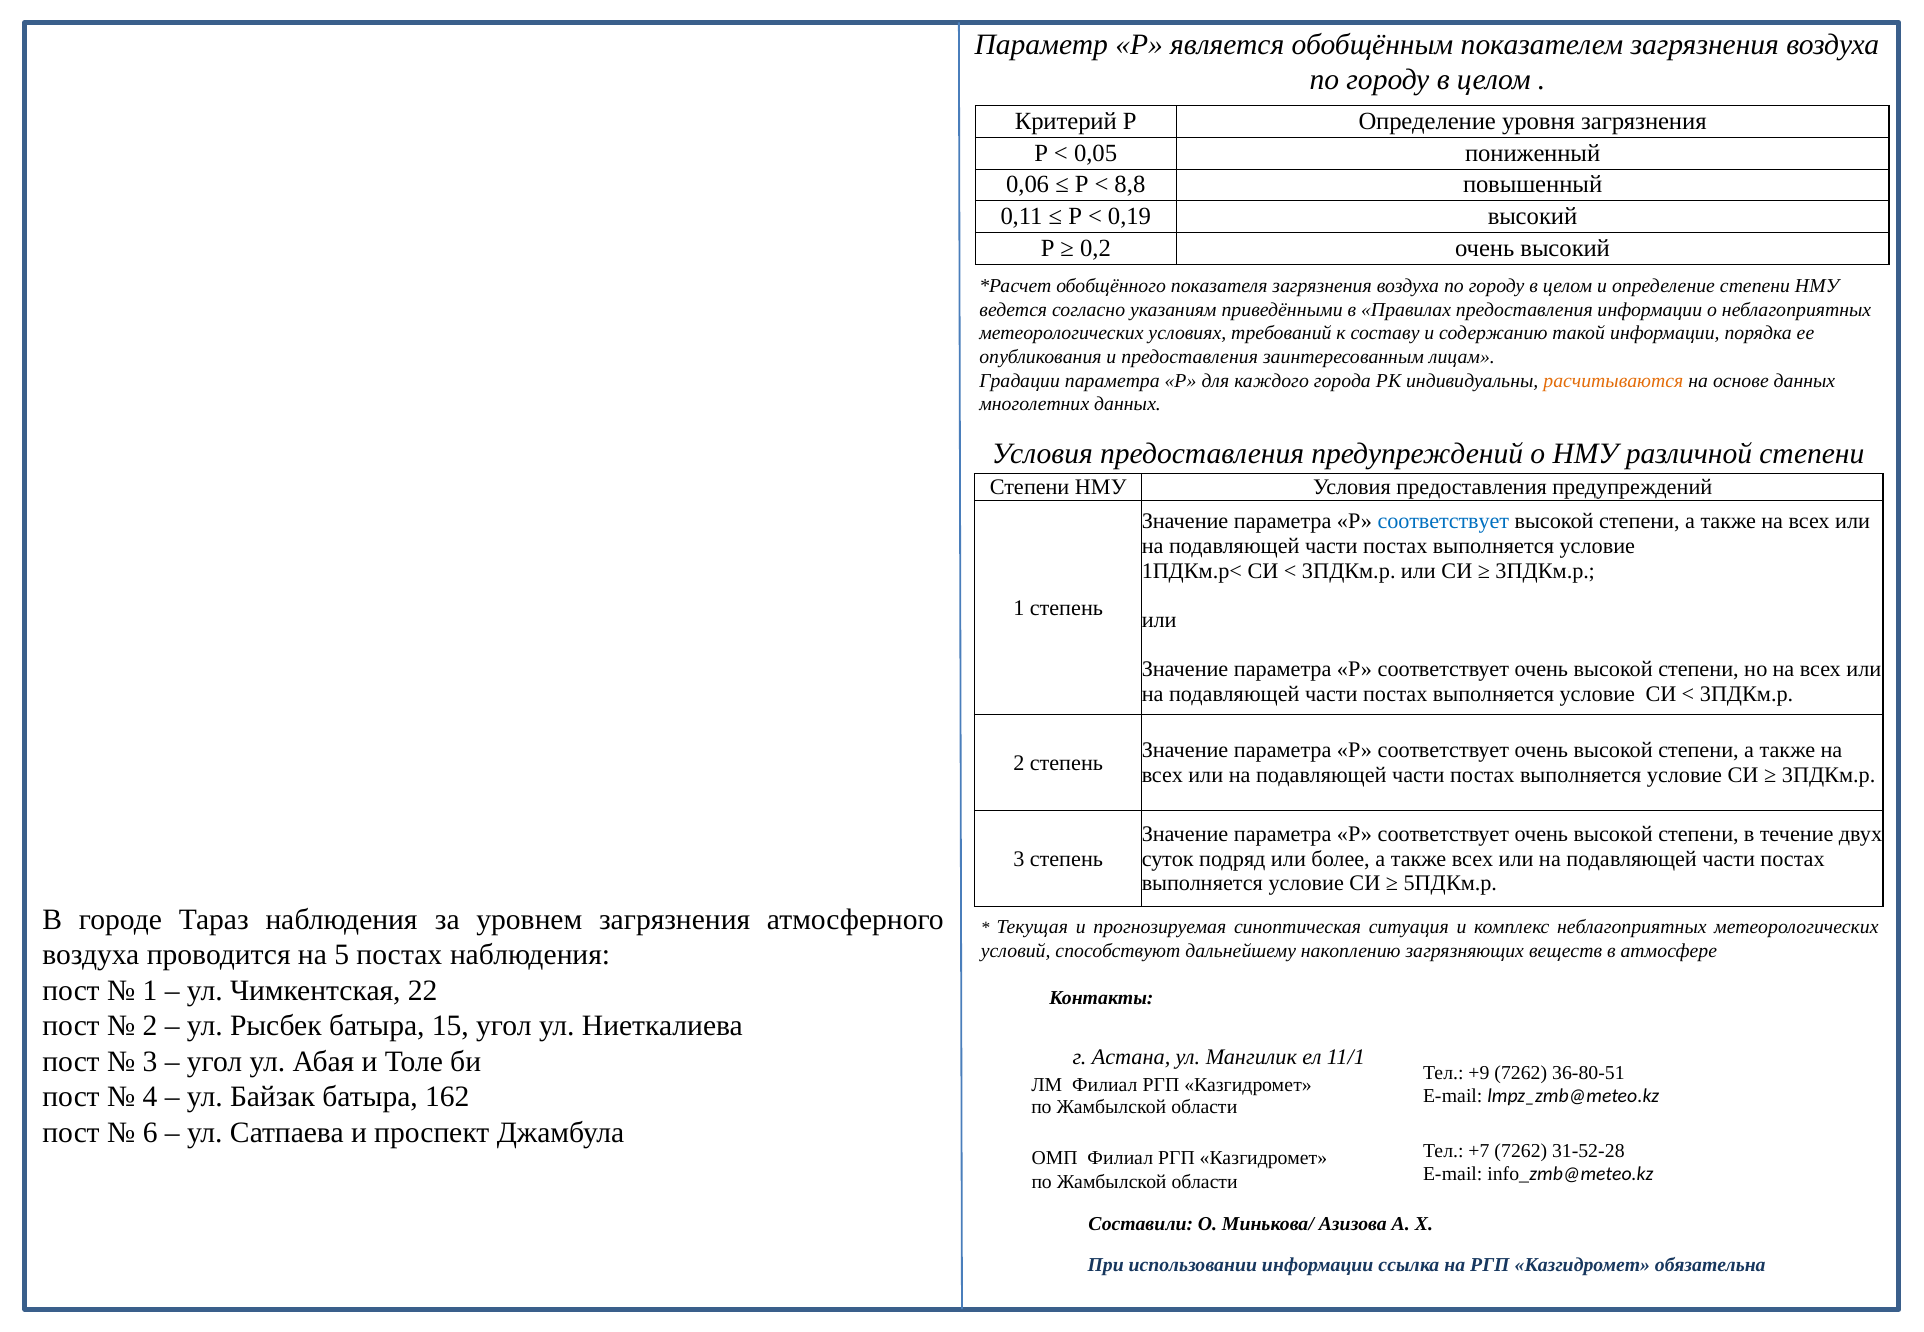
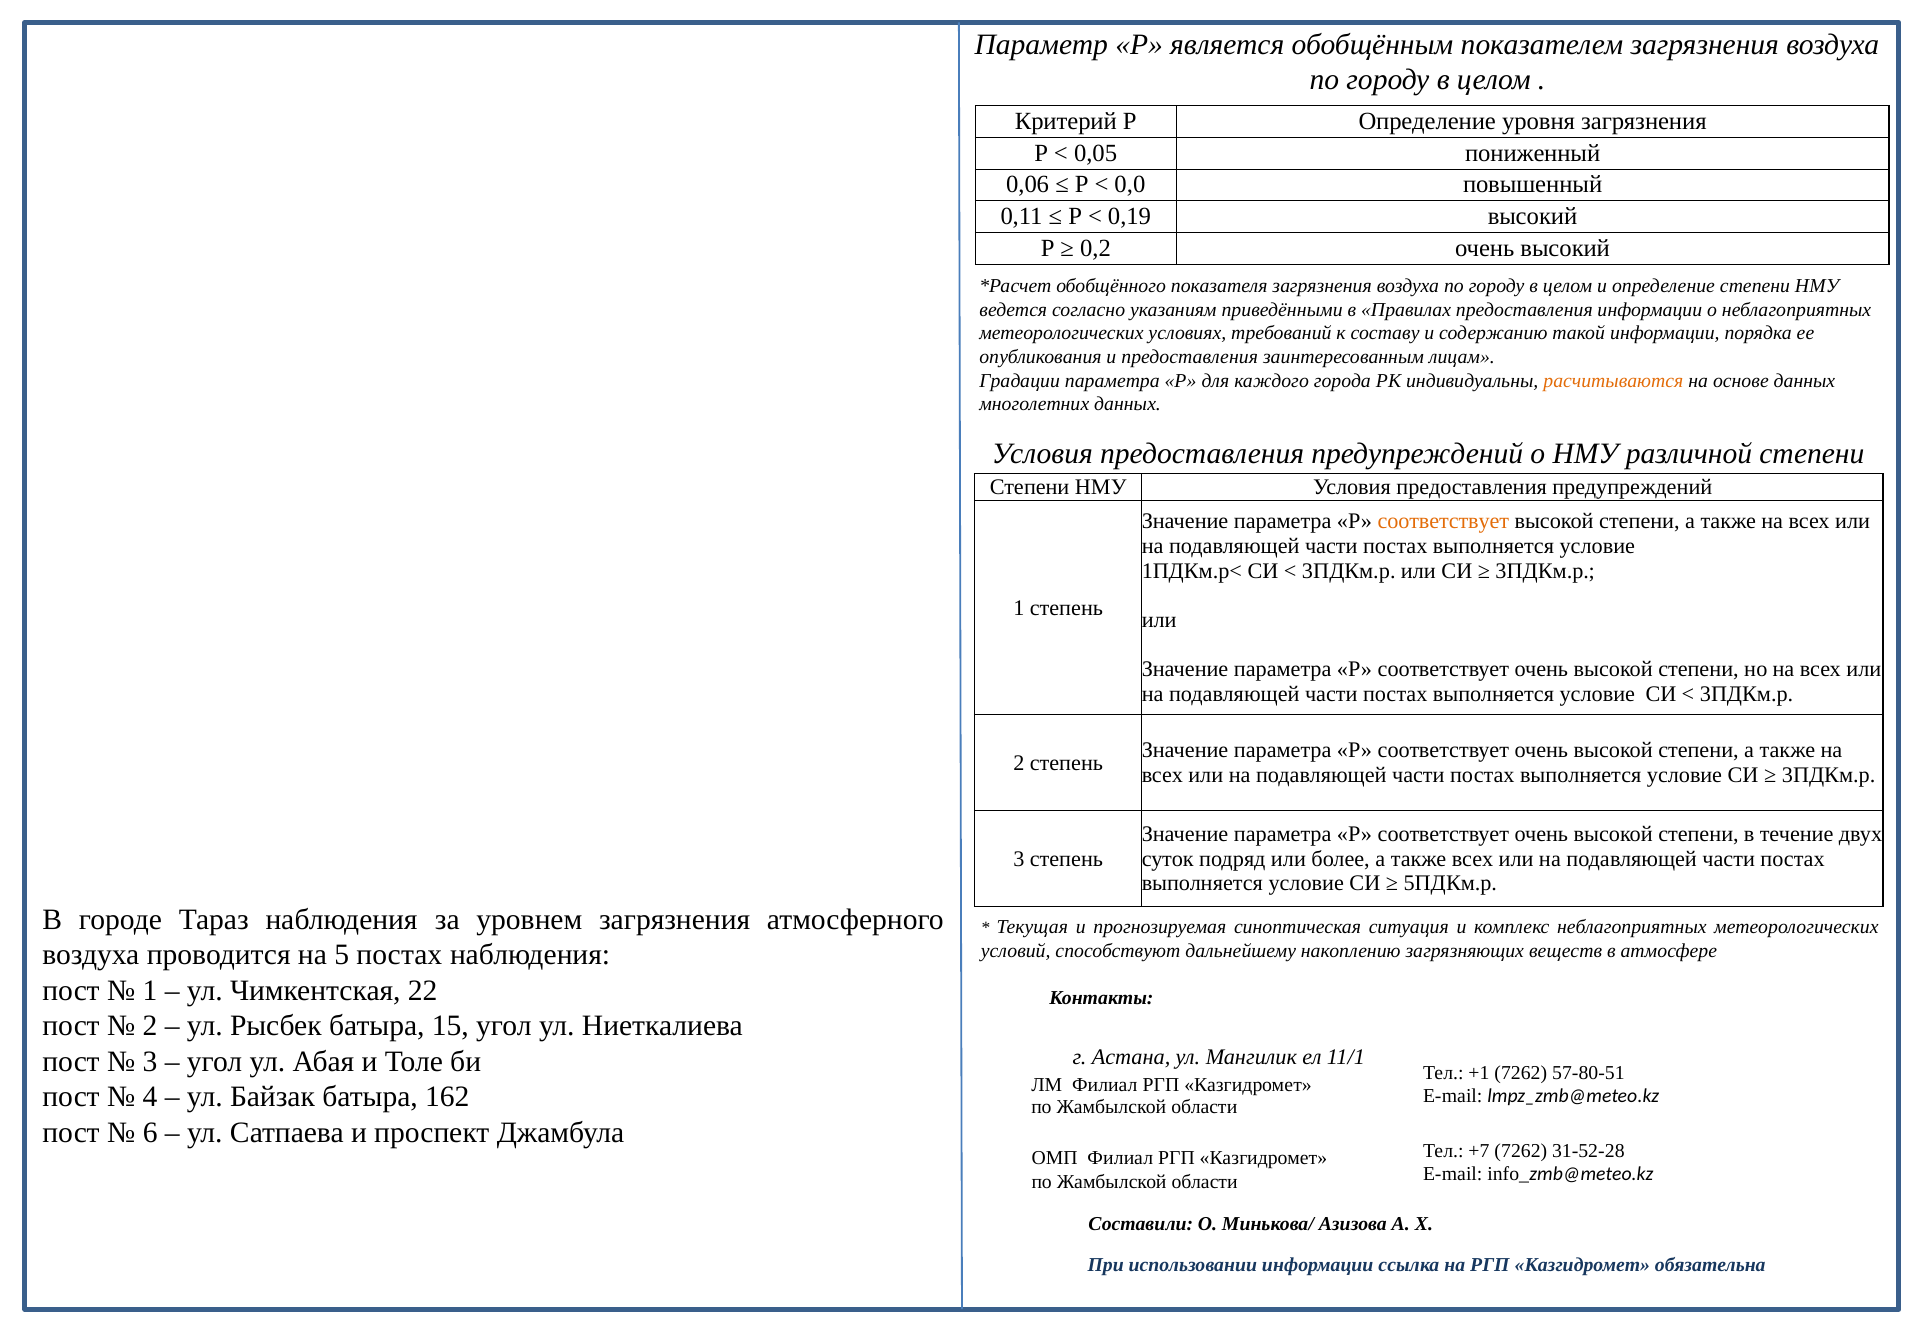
8,8: 8,8 -> 0,0
соответствует at (1443, 522) colour: blue -> orange
+9: +9 -> +1
36-80-51: 36-80-51 -> 57-80-51
